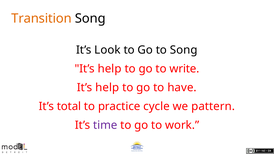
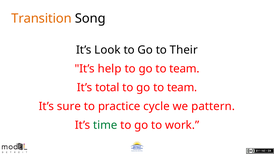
to Song: Song -> Their
write at (184, 69): write -> team
help at (107, 88): help -> total
have at (182, 88): have -> team
total: total -> sure
time colour: purple -> green
